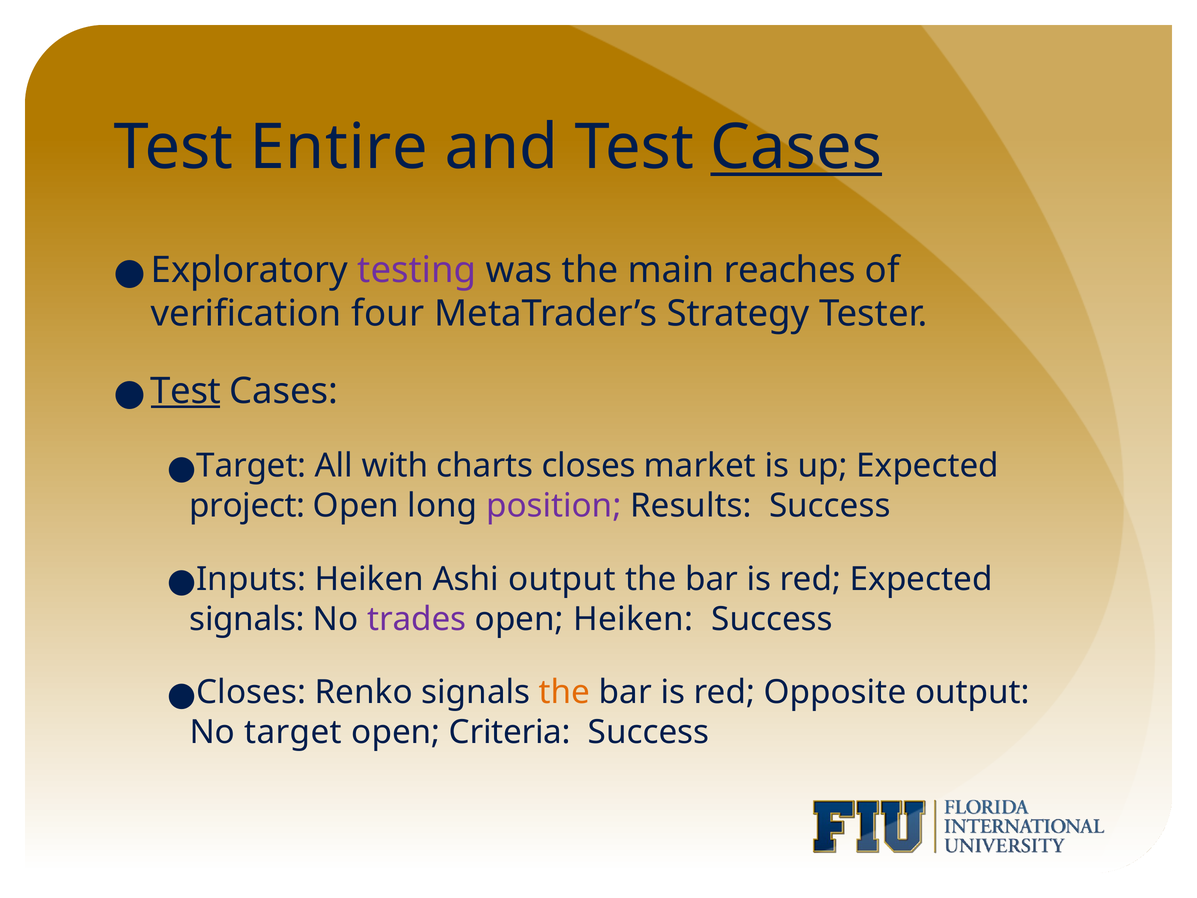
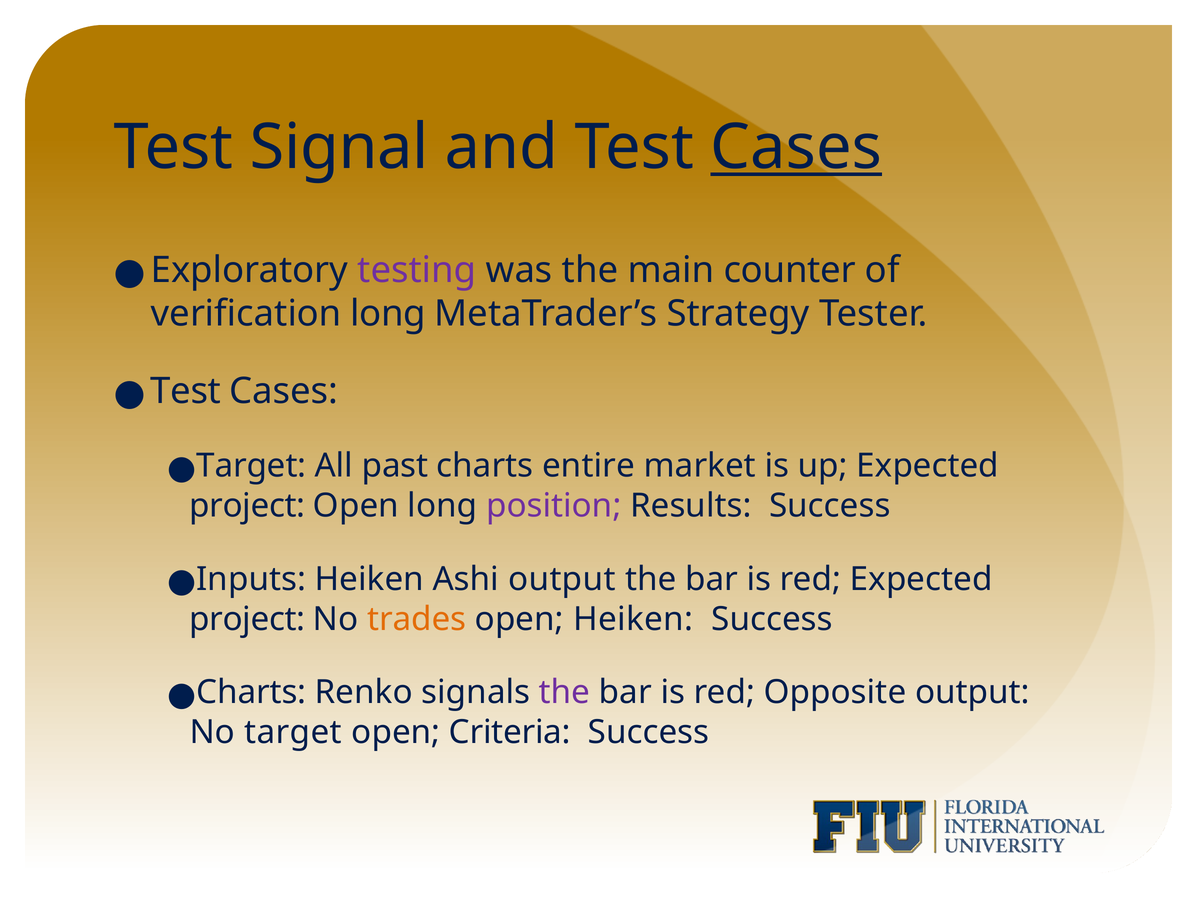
Entire: Entire -> Signal
reaches: reaches -> counter
verification four: four -> long
Test at (186, 391) underline: present -> none
with: with -> past
charts closes: closes -> entire
signals at (247, 619): signals -> project
trades colour: purple -> orange
Closes at (251, 692): Closes -> Charts
the at (565, 692) colour: orange -> purple
